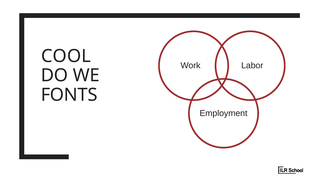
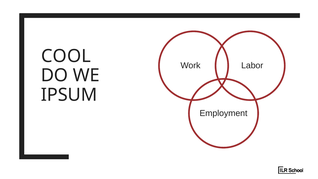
FONTS: FONTS -> IPSUM
